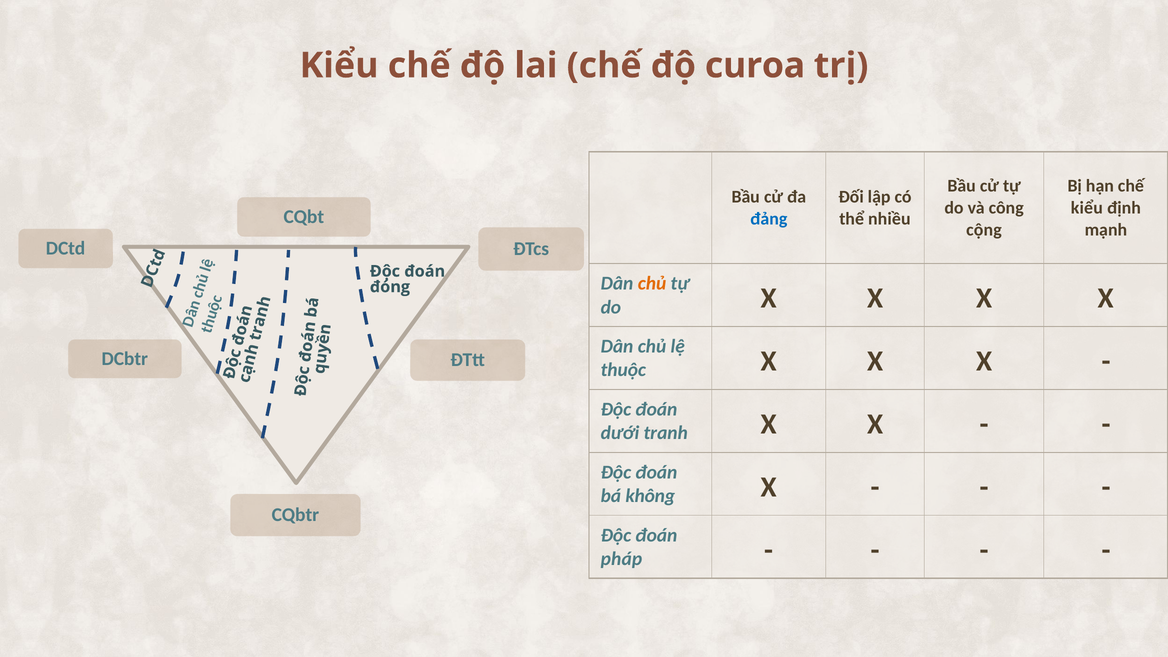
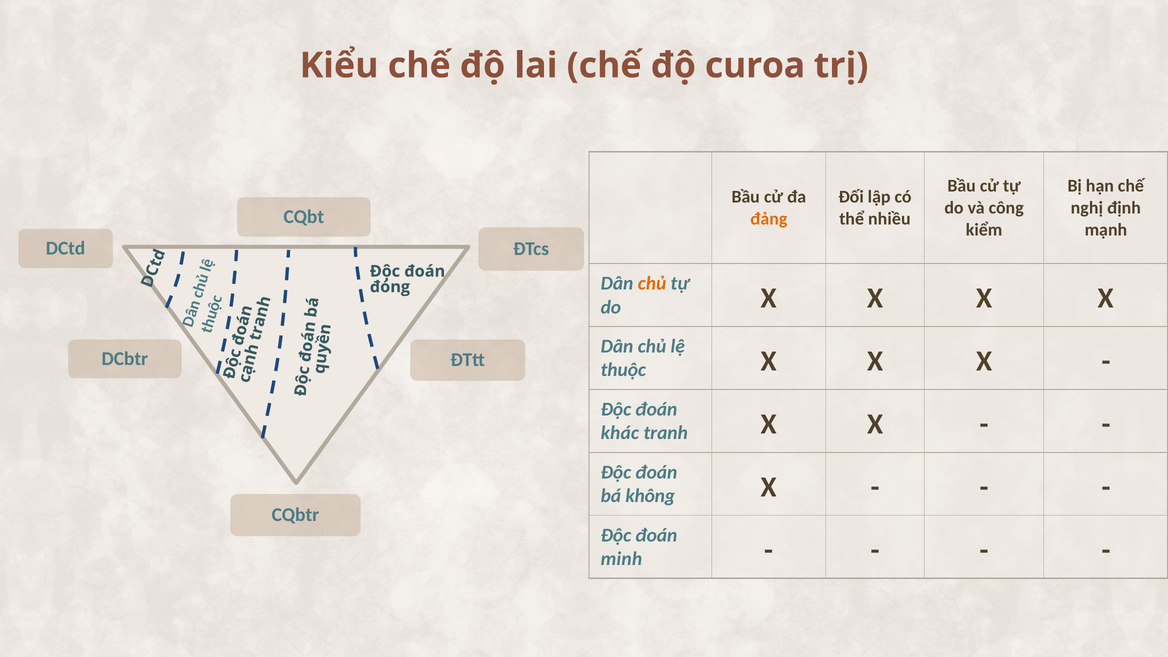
kiểu at (1087, 208): kiểu -> nghị
đảng colour: blue -> orange
cộng: cộng -> kiểm
dưới: dưới -> khác
pháp: pháp -> minh
